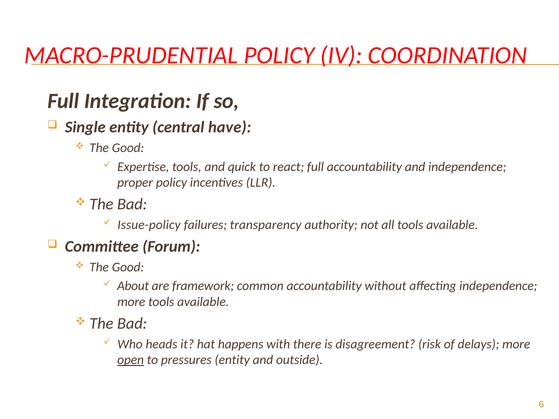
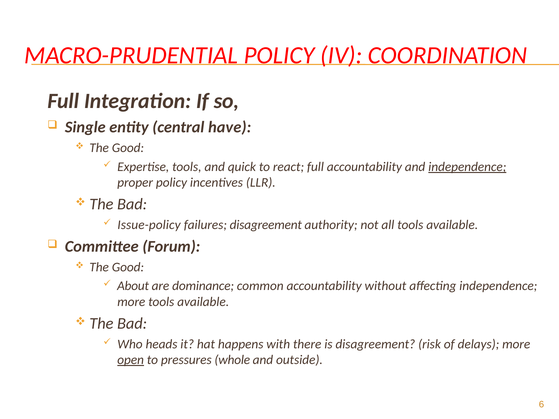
independence at (467, 167) underline: none -> present
failures transparency: transparency -> disagreement
framework: framework -> dominance
pressures entity: entity -> whole
